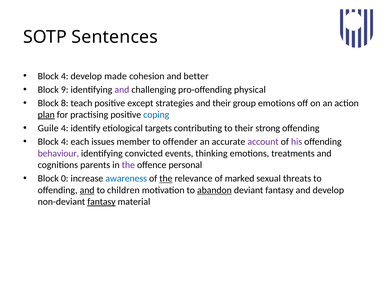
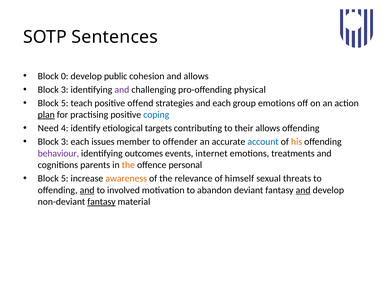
4 at (65, 76): 4 -> 0
made: made -> public
and better: better -> allows
9 at (65, 90): 9 -> 3
8 at (65, 103): 8 -> 5
except: except -> offend
and their: their -> each
Guile: Guile -> Need
their strong: strong -> allows
4 at (65, 142): 4 -> 3
account colour: purple -> blue
his colour: purple -> orange
convicted: convicted -> outcomes
thinking: thinking -> internet
the at (128, 165) colour: purple -> orange
0 at (65, 179): 0 -> 5
awareness colour: blue -> orange
the at (166, 179) underline: present -> none
marked: marked -> himself
children: children -> involved
abandon underline: present -> none
and at (303, 190) underline: none -> present
